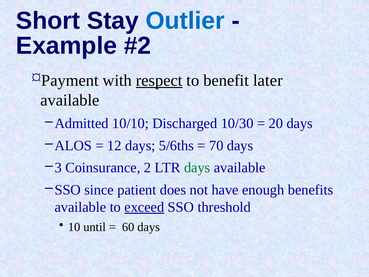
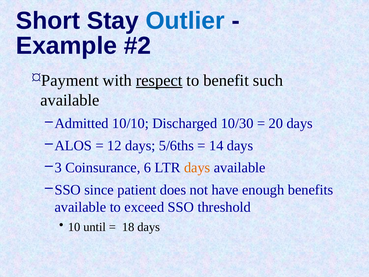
later: later -> such
70: 70 -> 14
2: 2 -> 6
days at (197, 168) colour: green -> orange
exceed underline: present -> none
60: 60 -> 18
